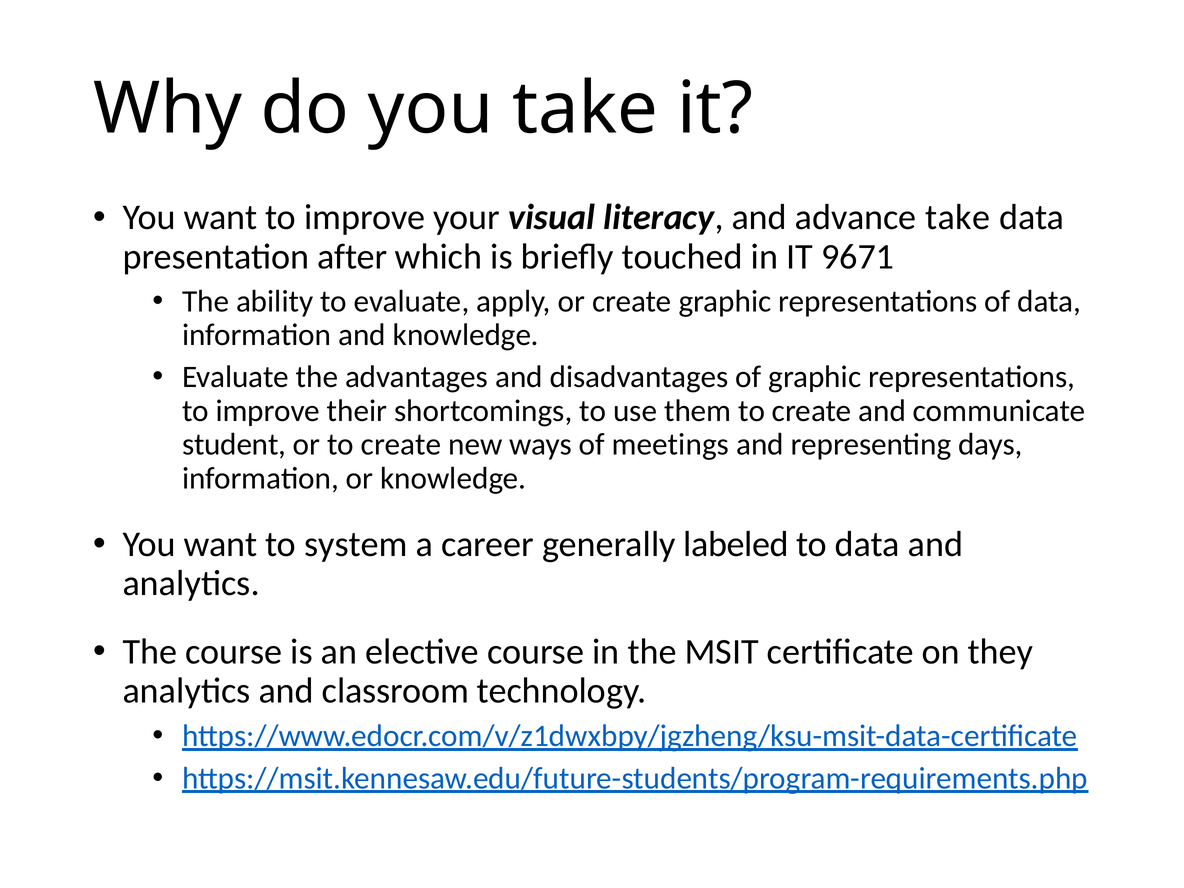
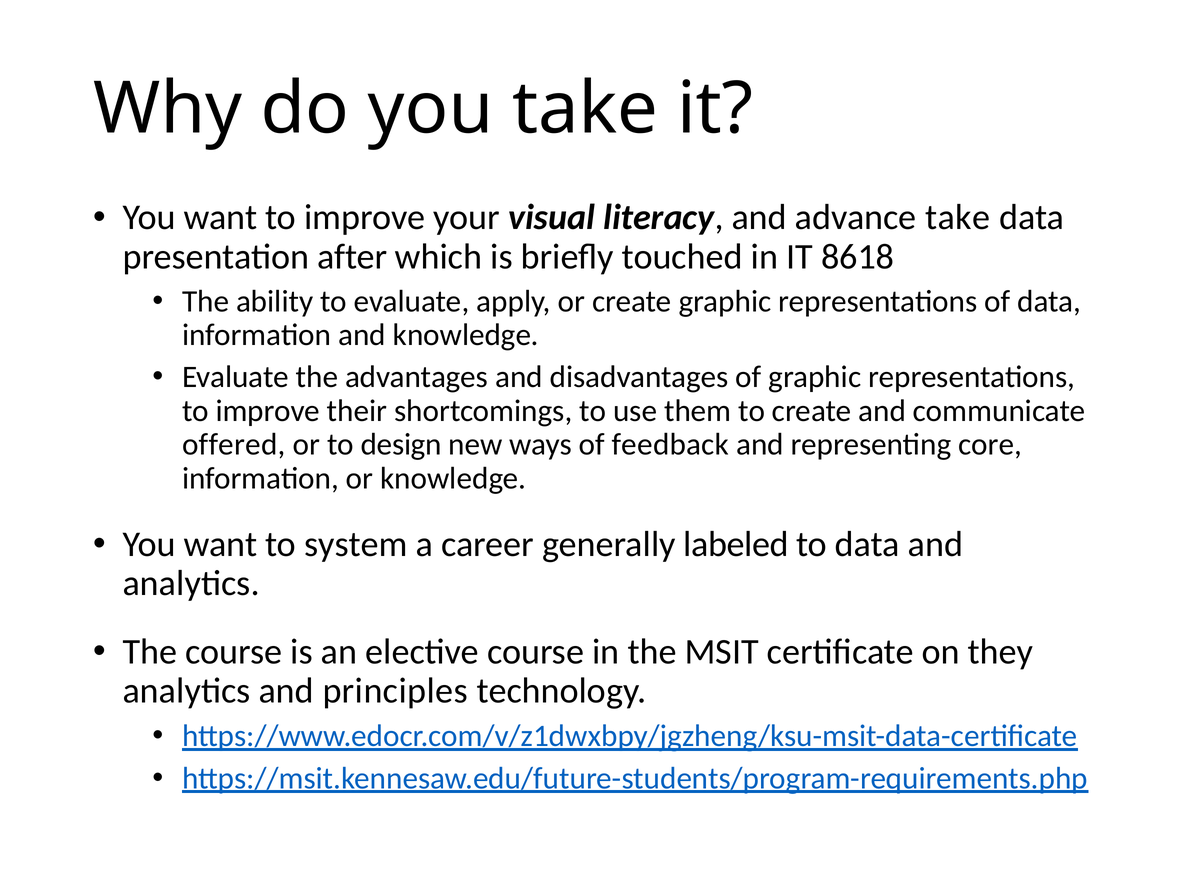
9671: 9671 -> 8618
student: student -> offered
or to create: create -> design
meetings: meetings -> feedback
days: days -> core
classroom: classroom -> principles
